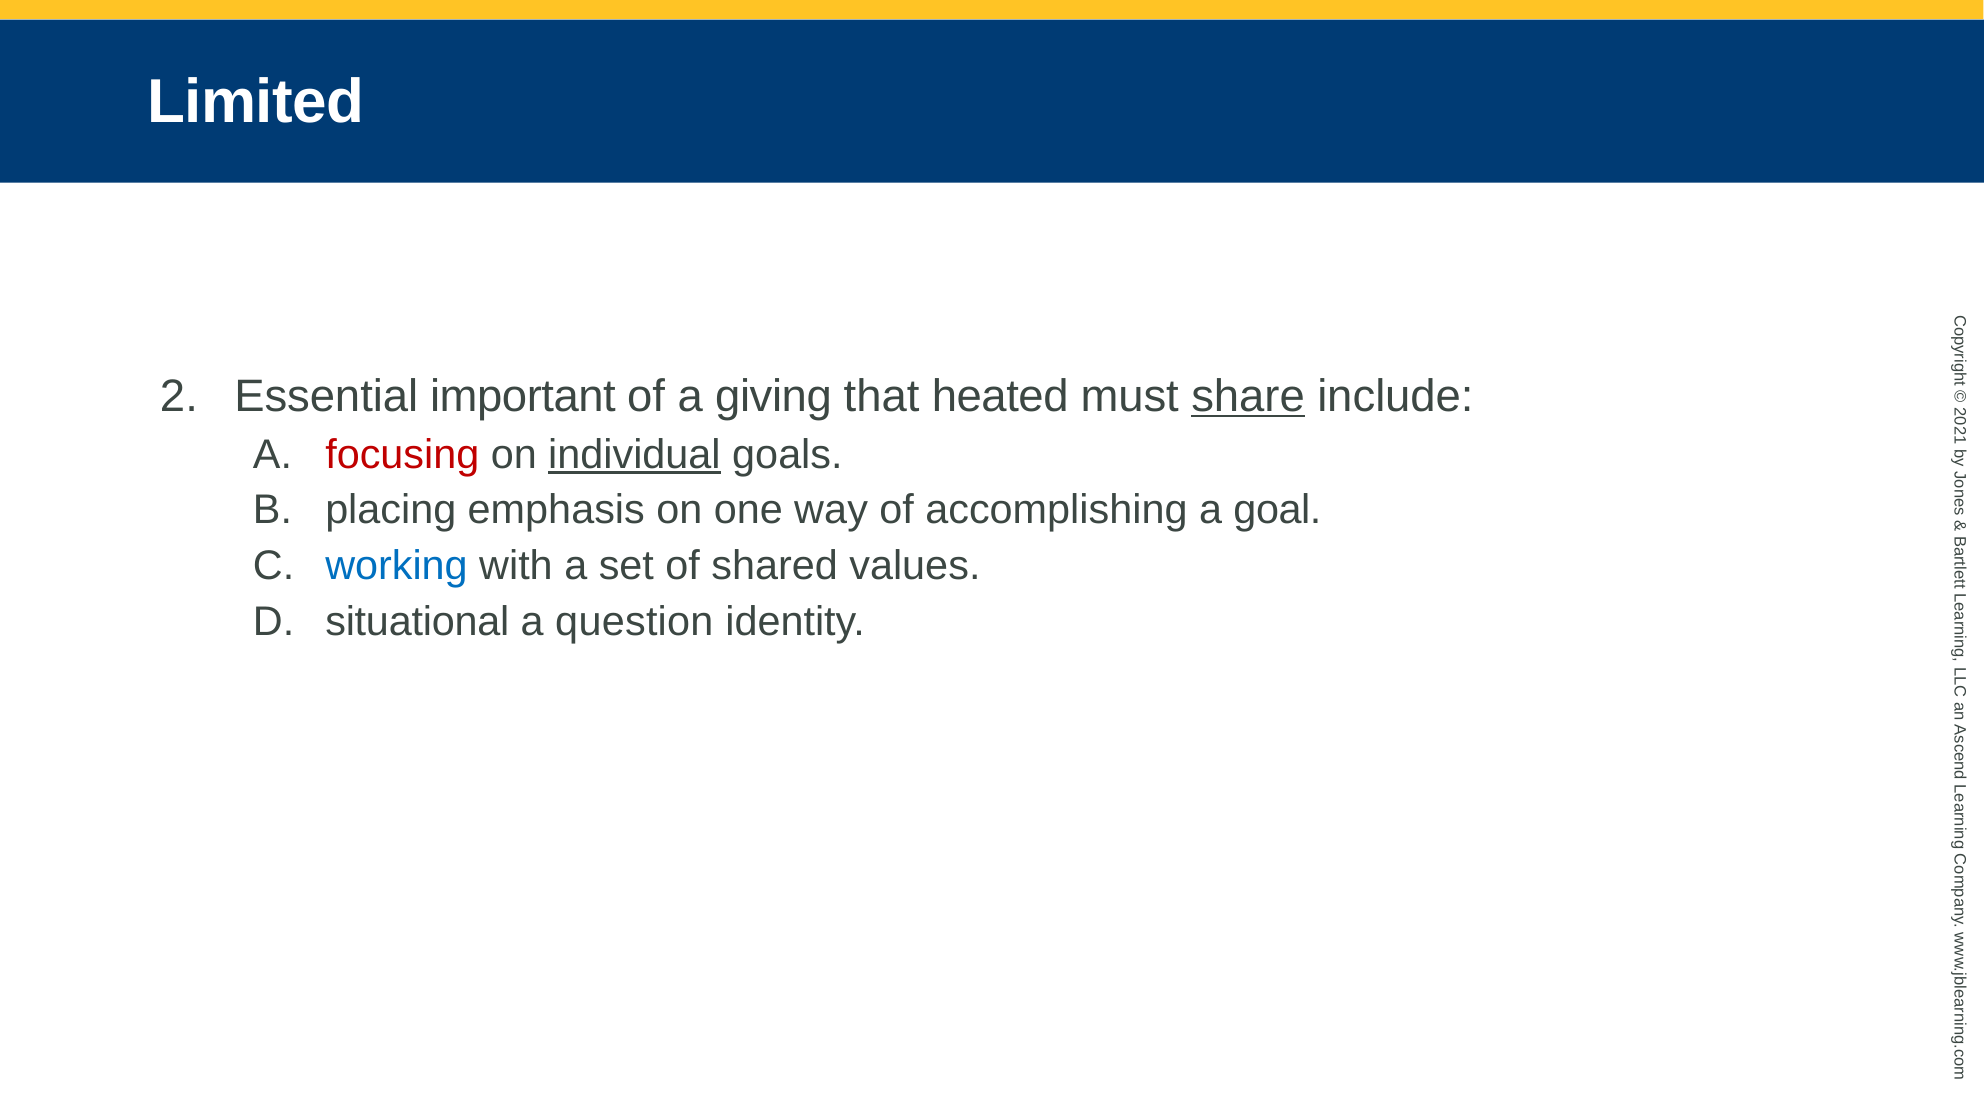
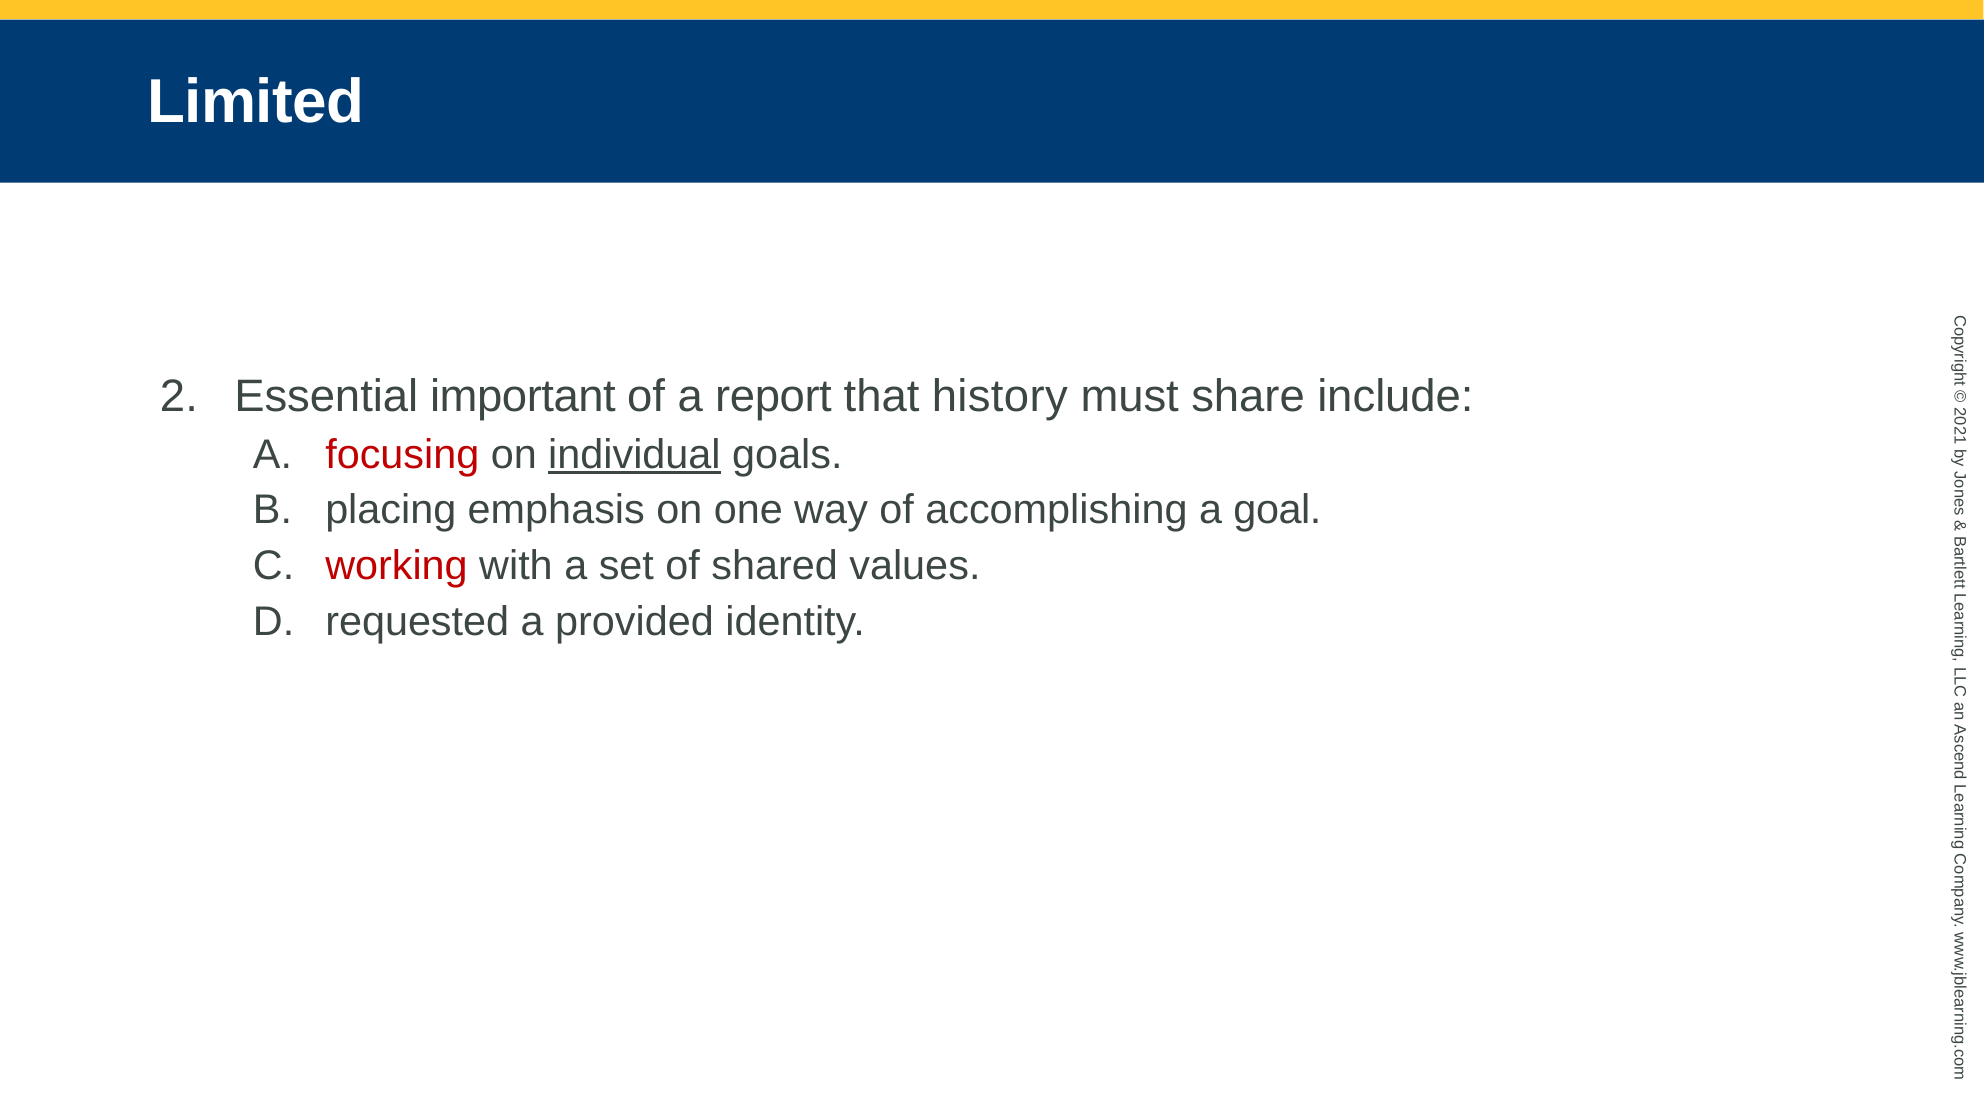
giving: giving -> report
heated: heated -> history
share underline: present -> none
working colour: blue -> red
situational: situational -> requested
question: question -> provided
